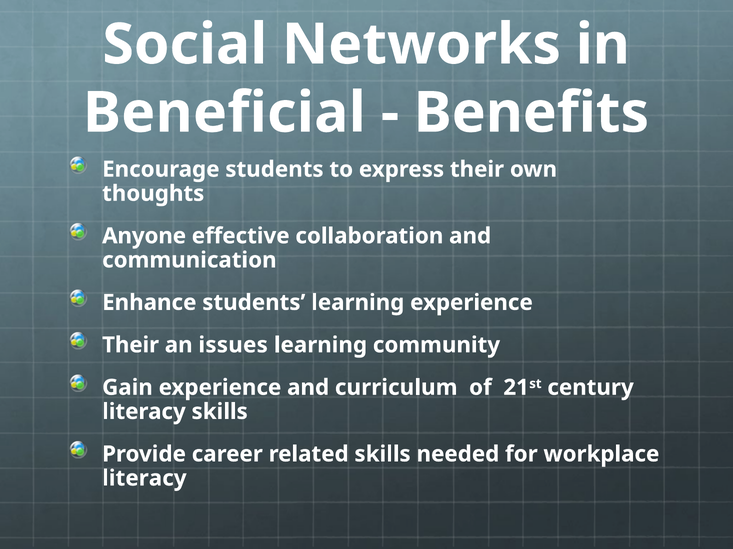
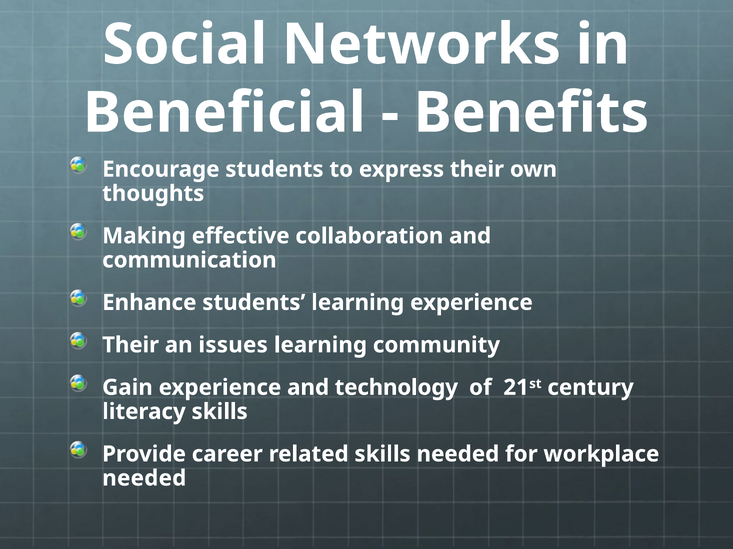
Anyone: Anyone -> Making
curriculum: curriculum -> technology
literacy at (144, 479): literacy -> needed
